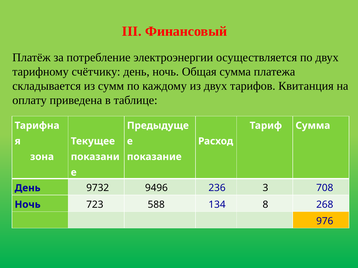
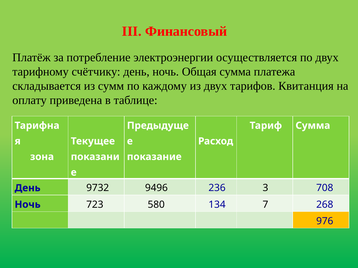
588: 588 -> 580
8: 8 -> 7
